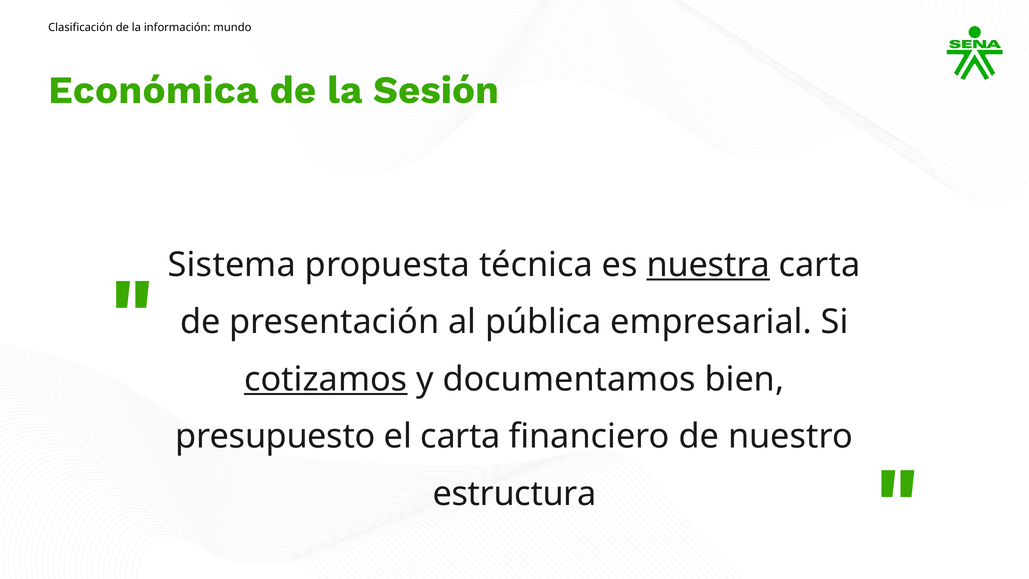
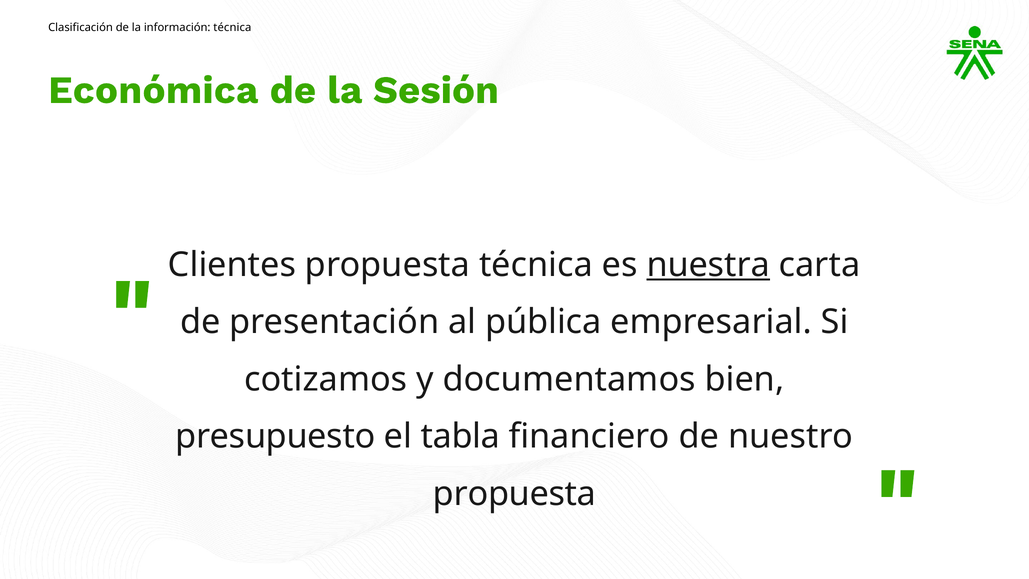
información mundo: mundo -> técnica
Sistema: Sistema -> Clientes
cotizamos underline: present -> none
el carta: carta -> tabla
estructura at (515, 494): estructura -> propuesta
